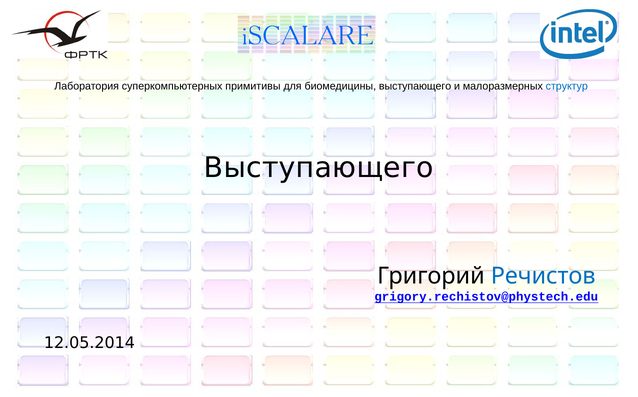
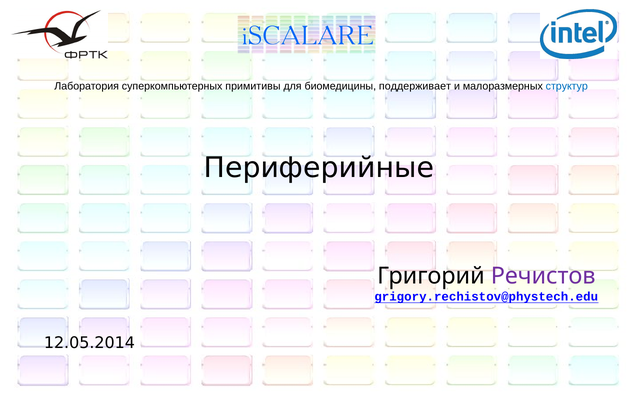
биомедицины выступающего: выступающего -> поддерживает
Выступающего at (319, 168): Выступающего -> Периферийные
Речистов colour: blue -> purple
